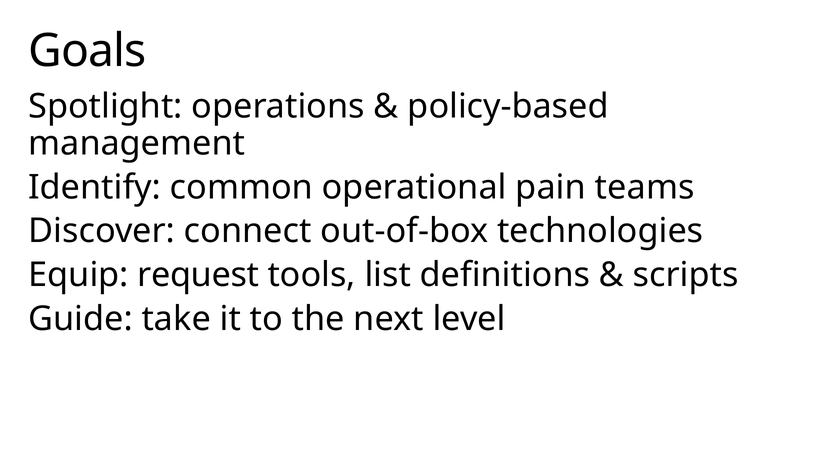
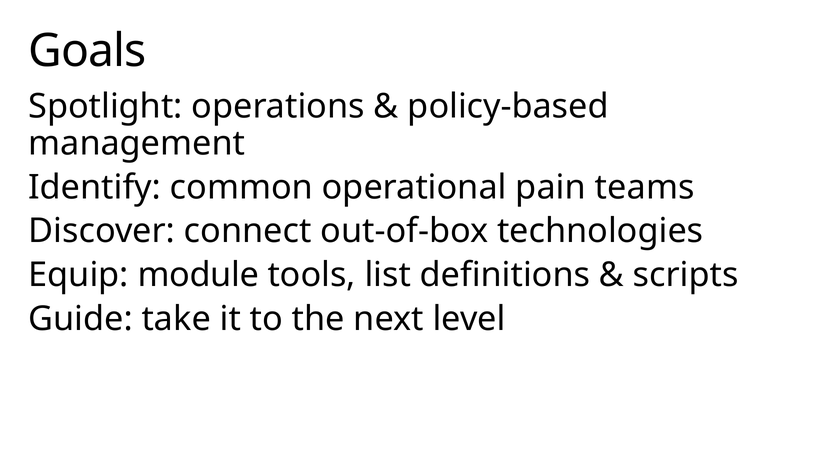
request: request -> module
